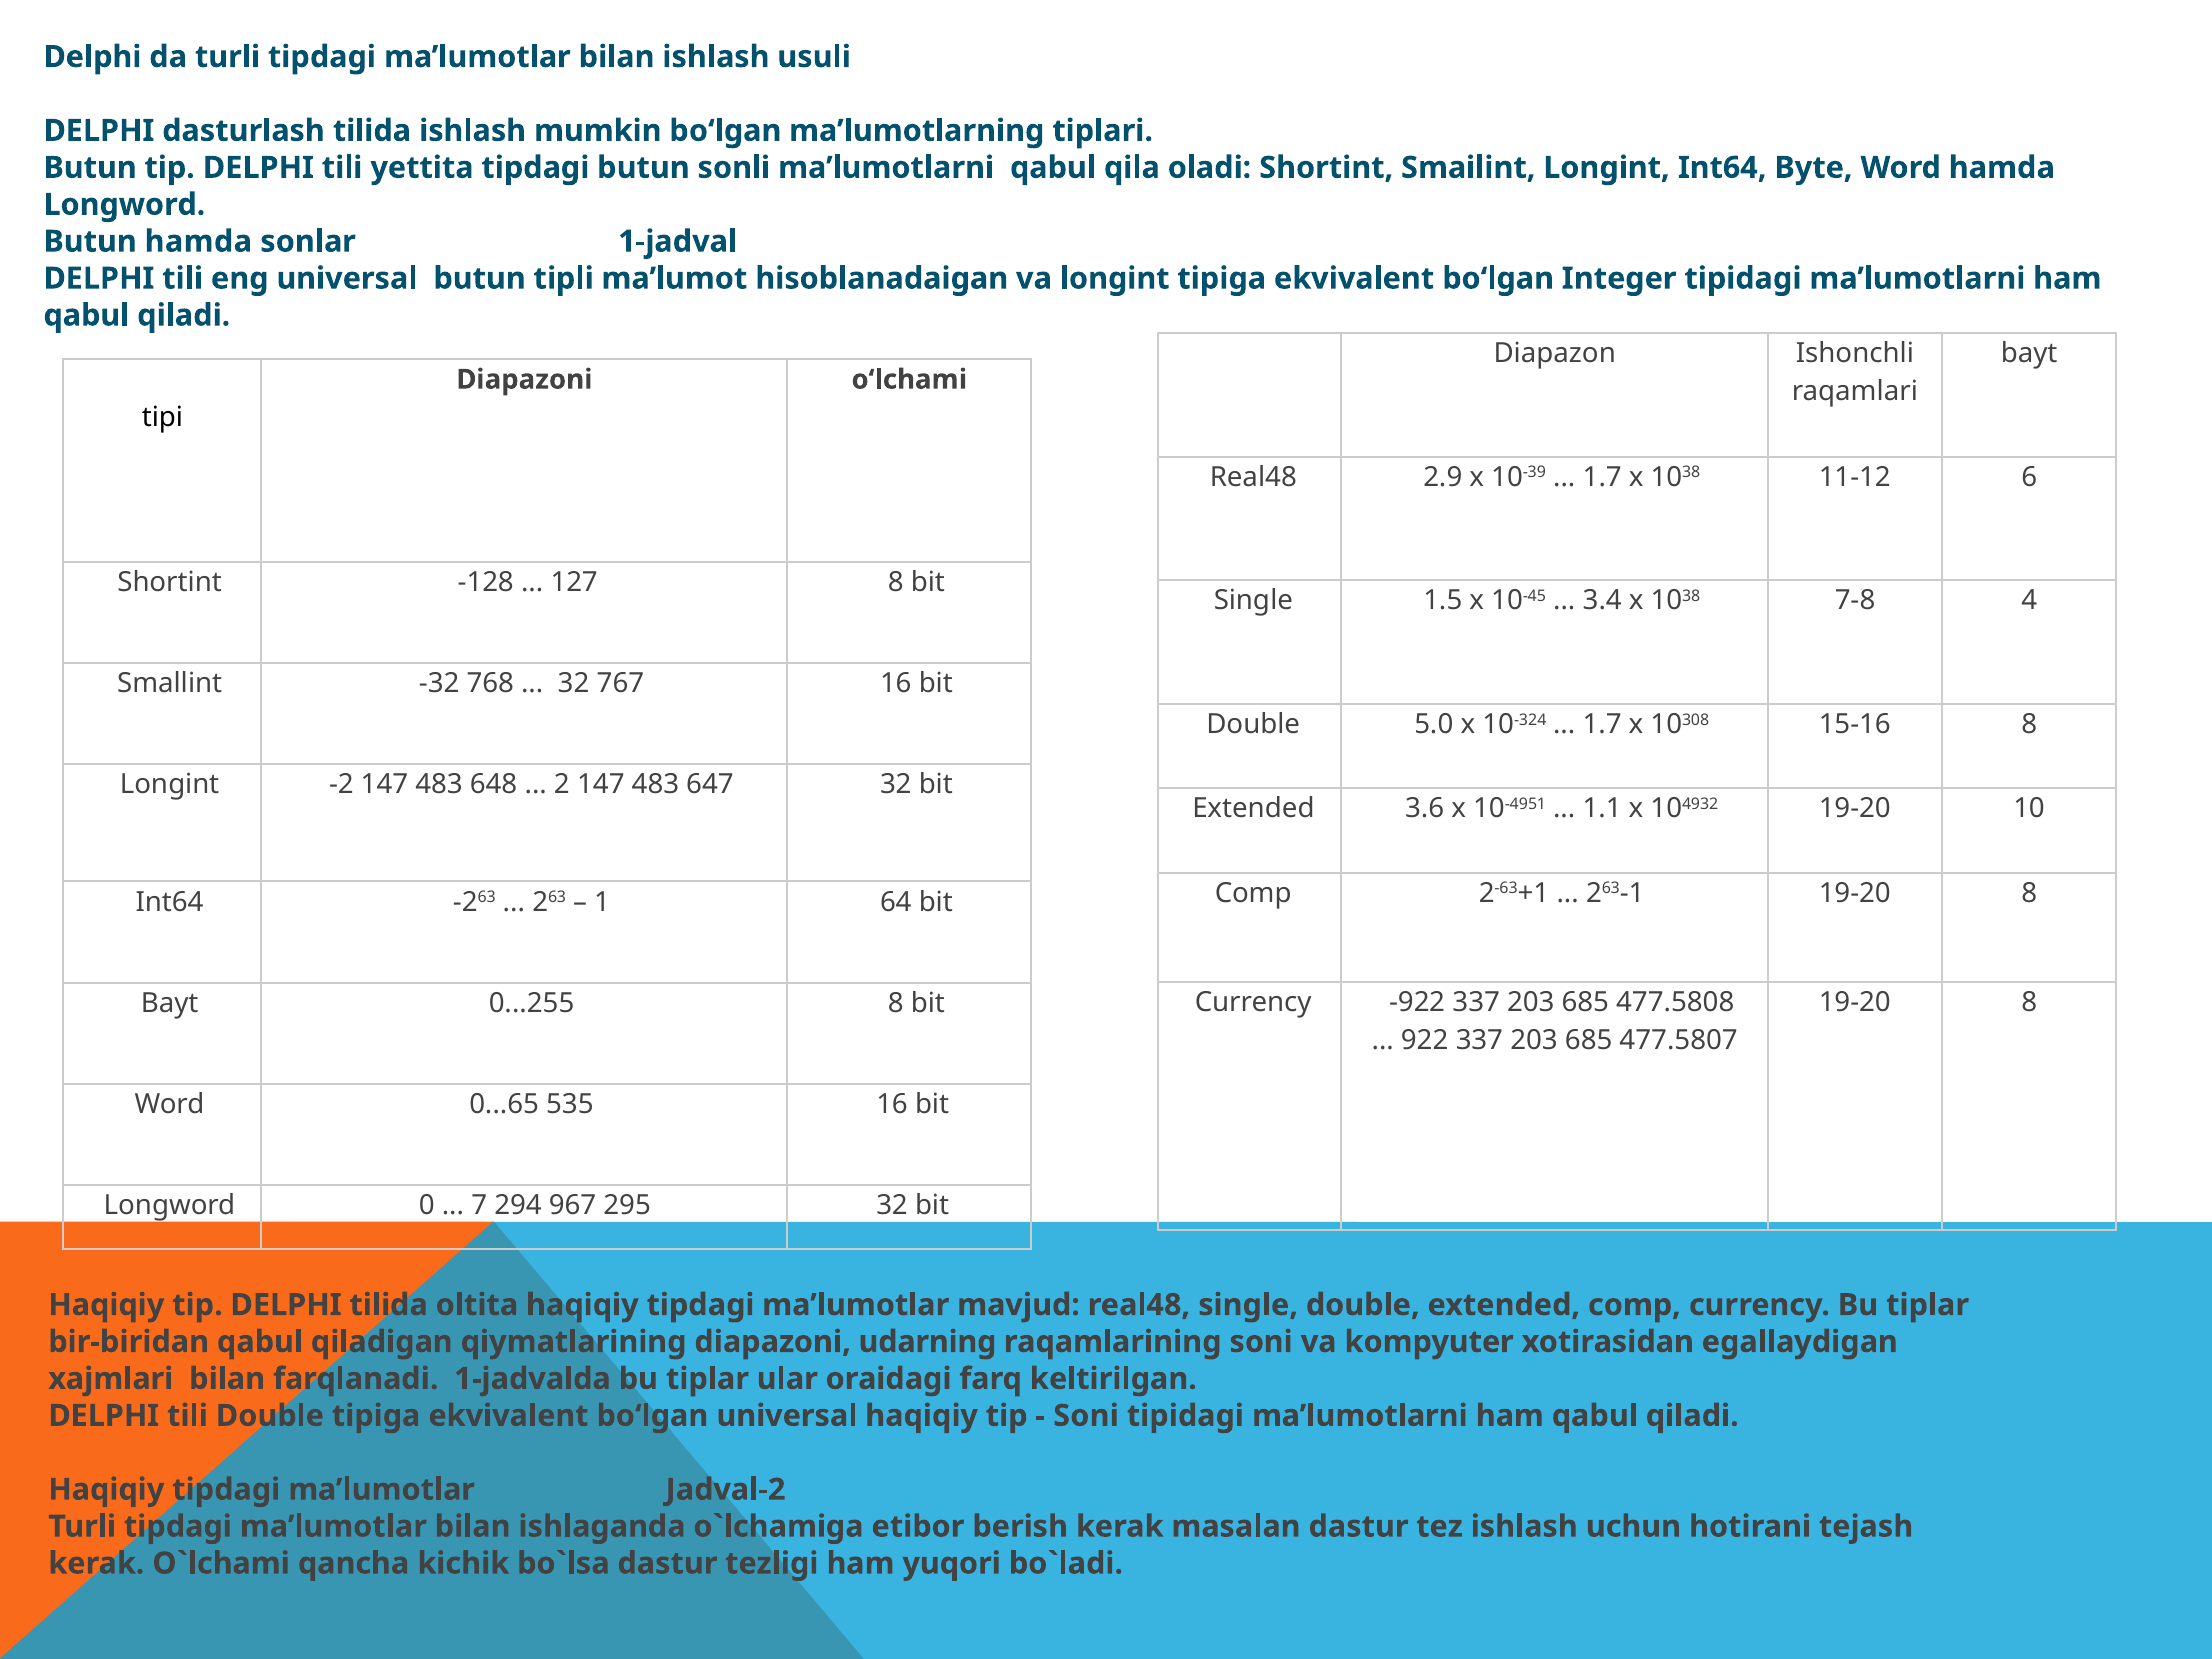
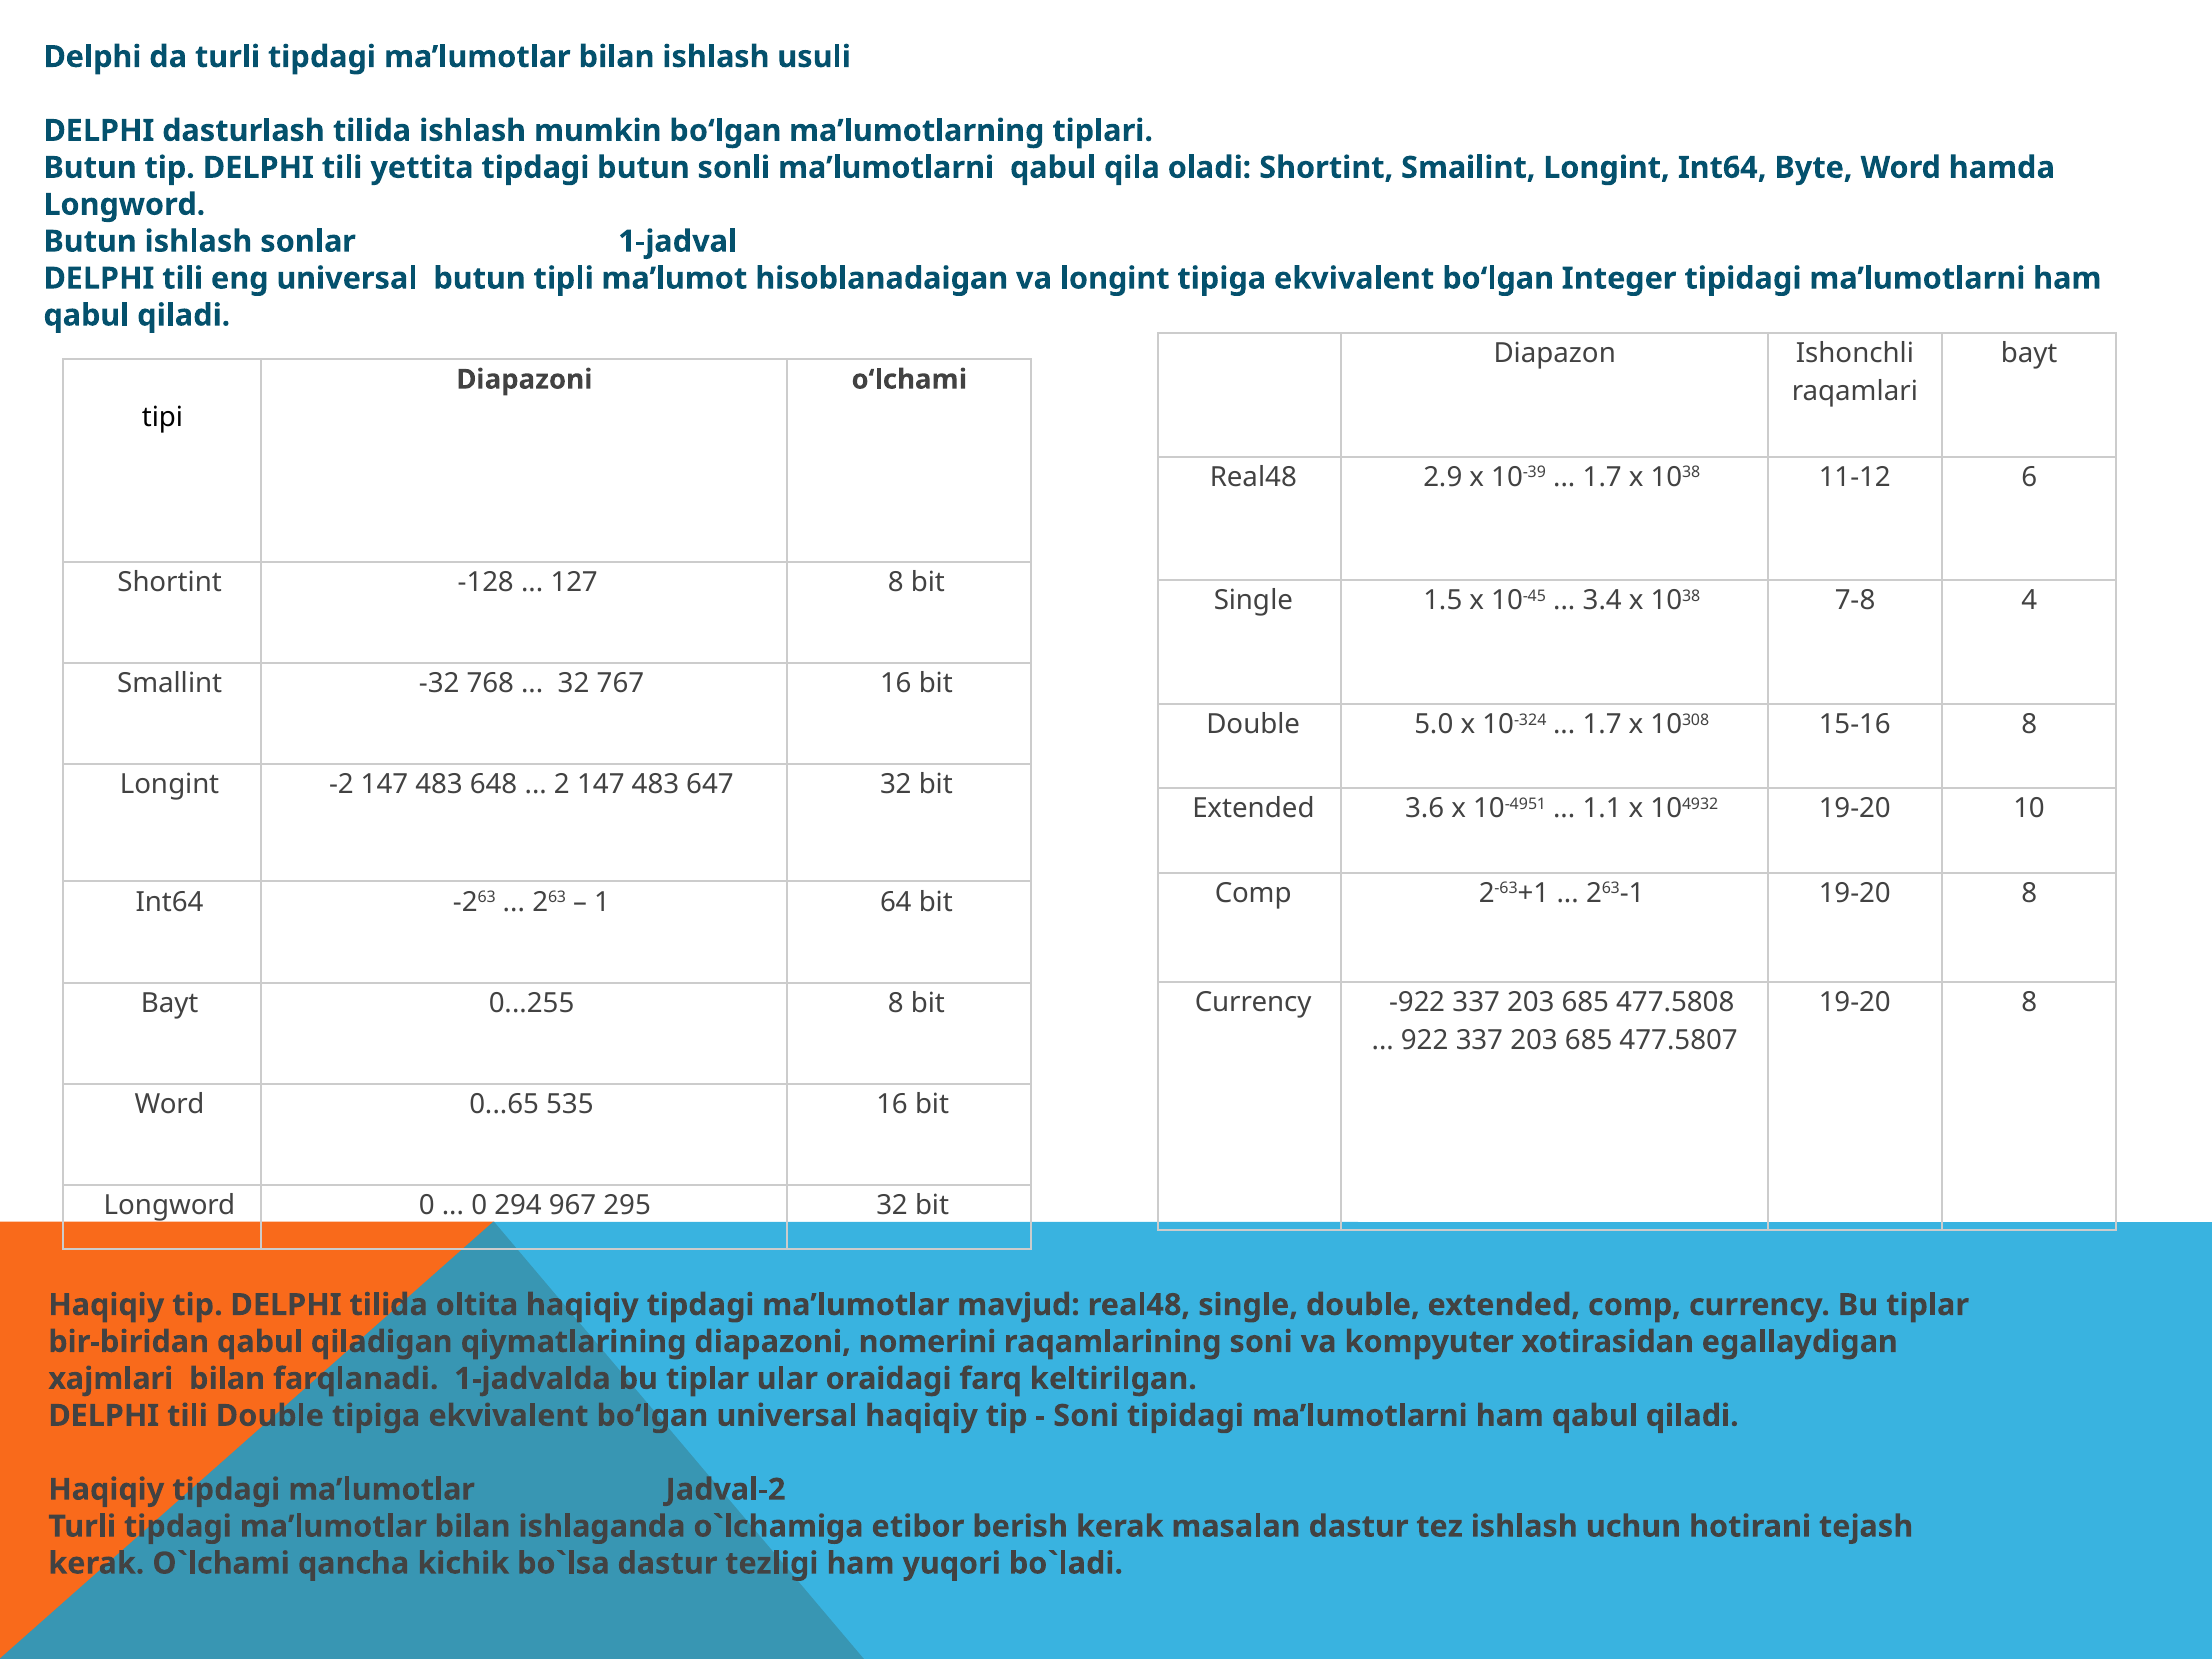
Butun hamda: hamda -> ishlash
7 at (479, 1206): 7 -> 0
udarning: udarning -> nomerini
